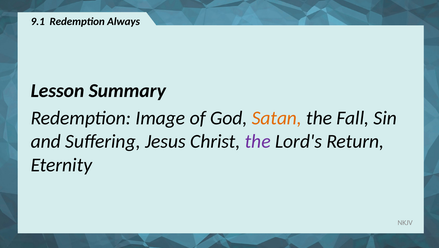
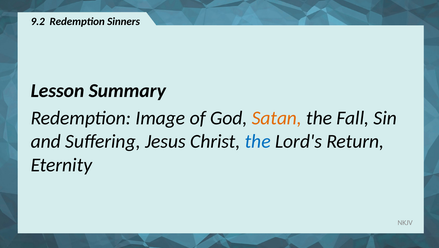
9.1: 9.1 -> 9.2
Always: Always -> Sinners
the at (258, 141) colour: purple -> blue
